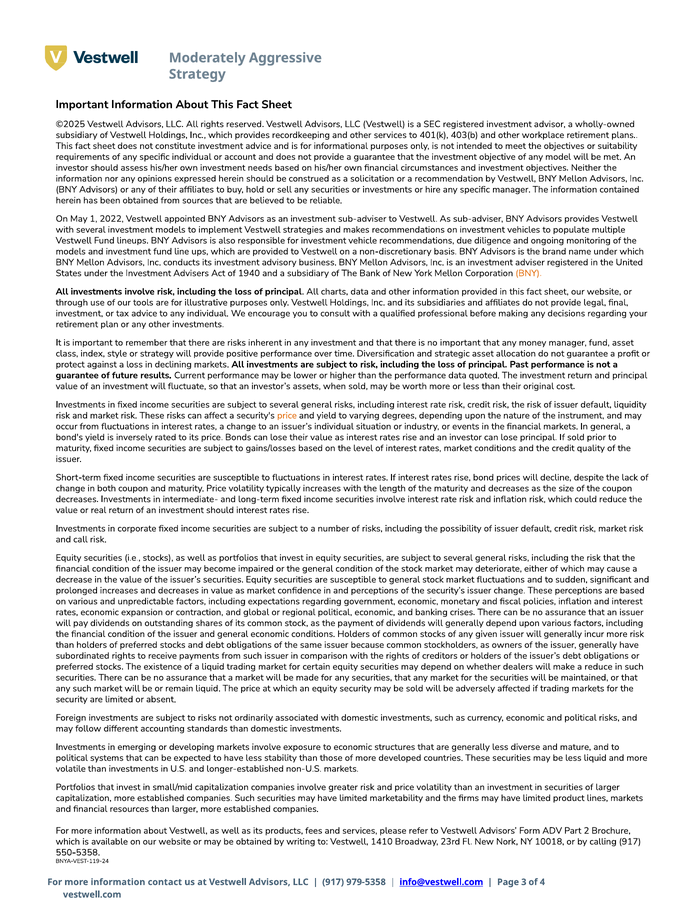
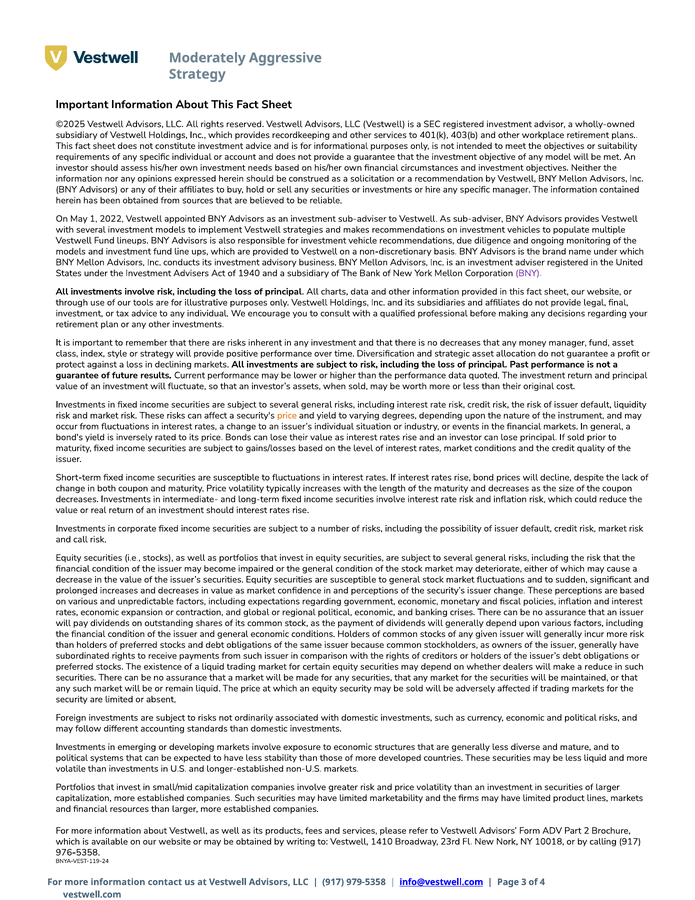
BNY at (529, 273) colour: orange -> purple
no important: important -> decreases
550-5358: 550-5358 -> 976-5358
